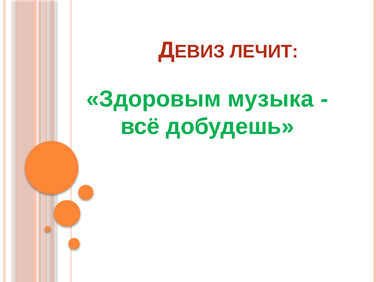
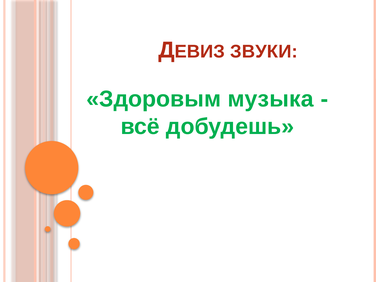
ЛЕЧИТ: ЛЕЧИТ -> ЗВУКИ
